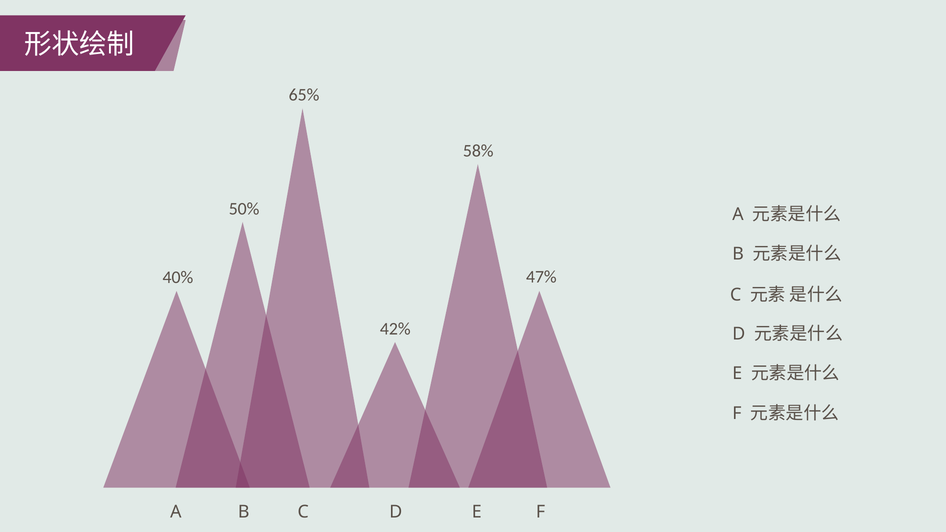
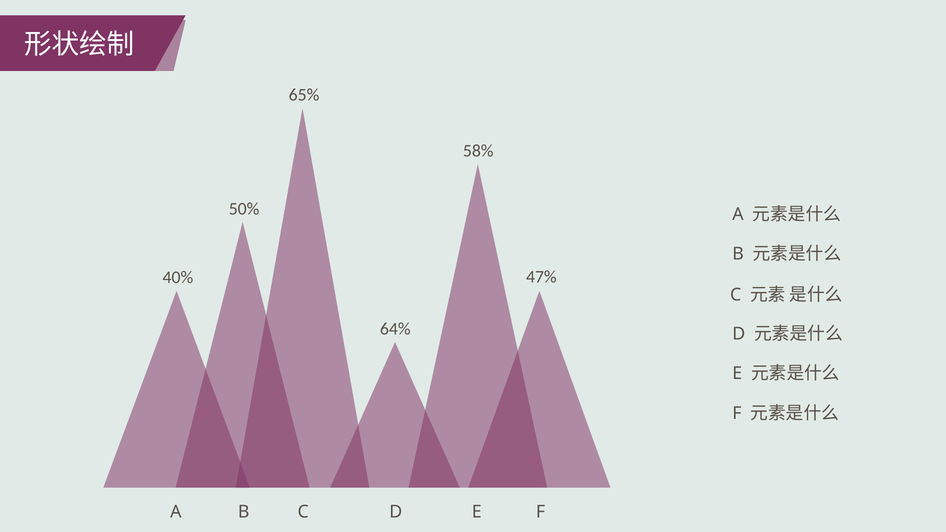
42%: 42% -> 64%
